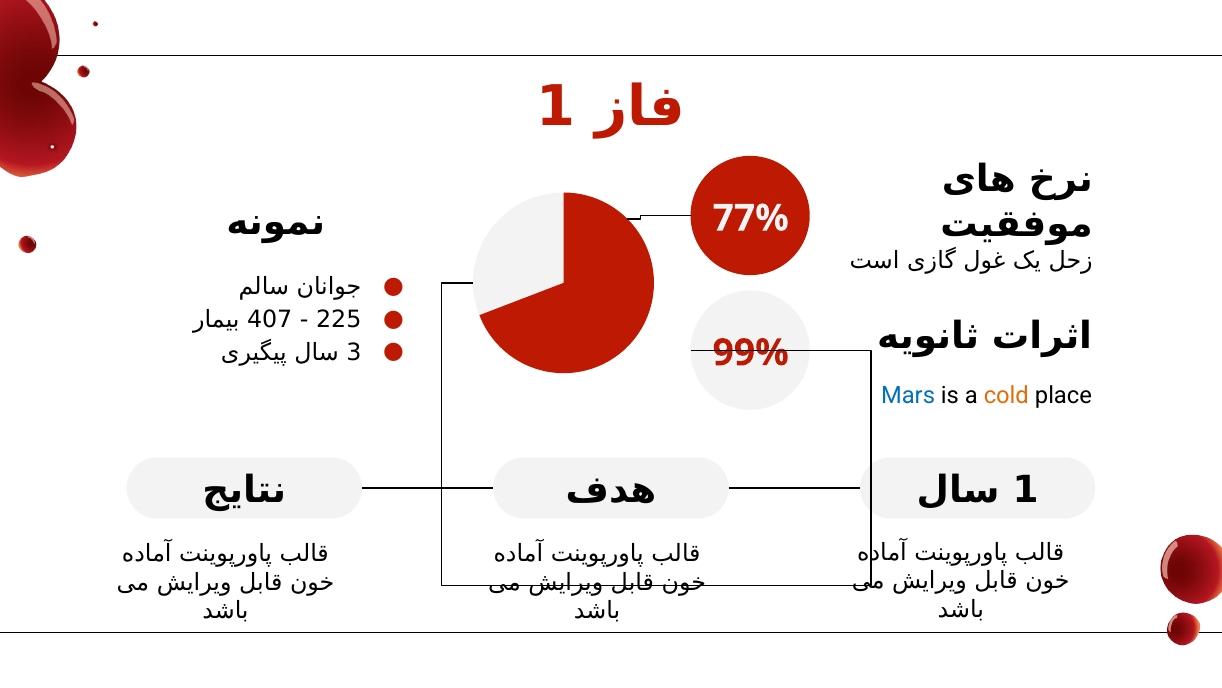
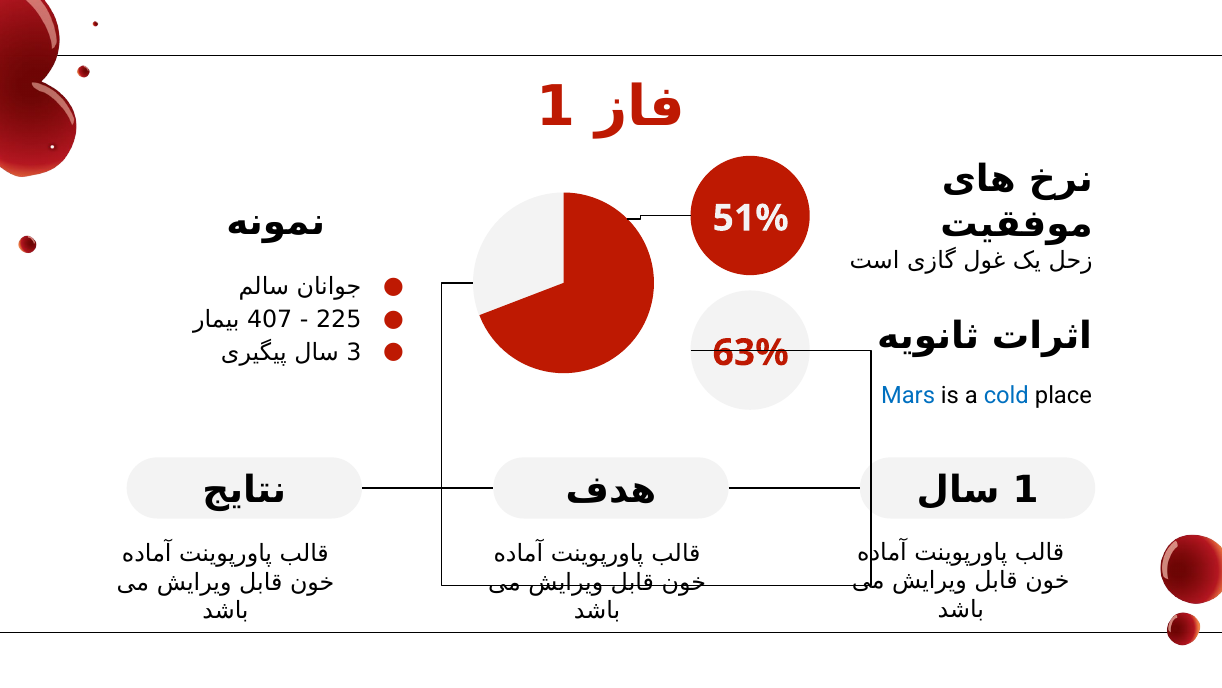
77%: 77% -> 51%
99%: 99% -> 63%
cold colour: orange -> blue
